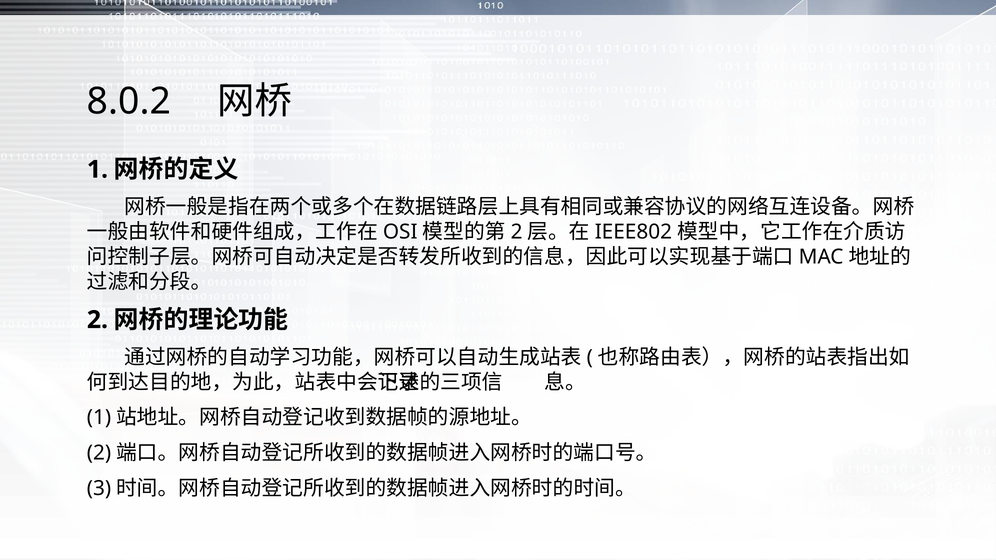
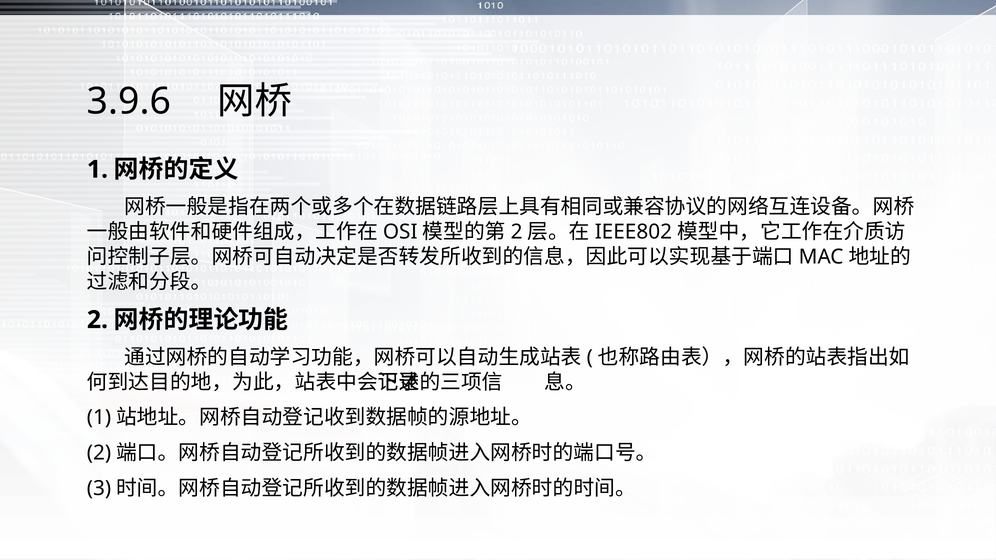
8.0.2: 8.0.2 -> 3.9.6
